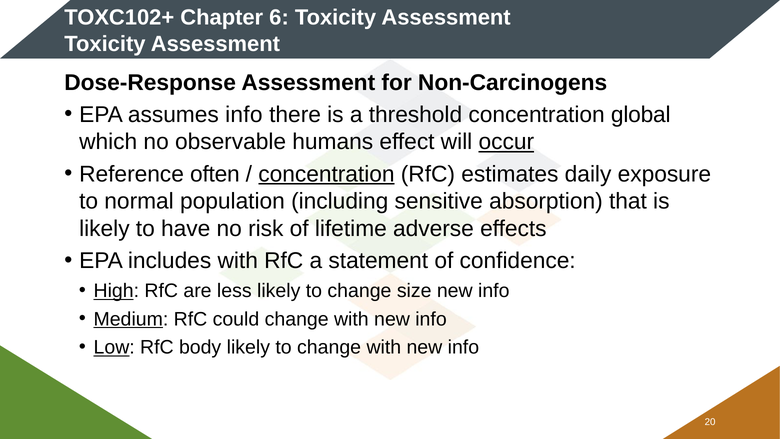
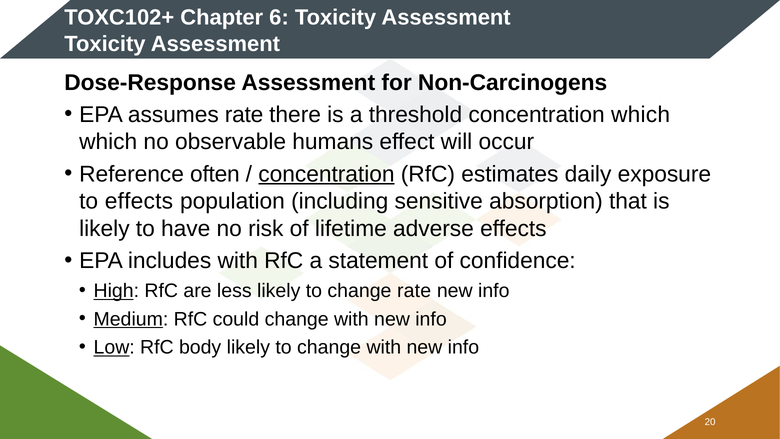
assumes info: info -> rate
concentration global: global -> which
occur underline: present -> none
to normal: normal -> effects
change size: size -> rate
